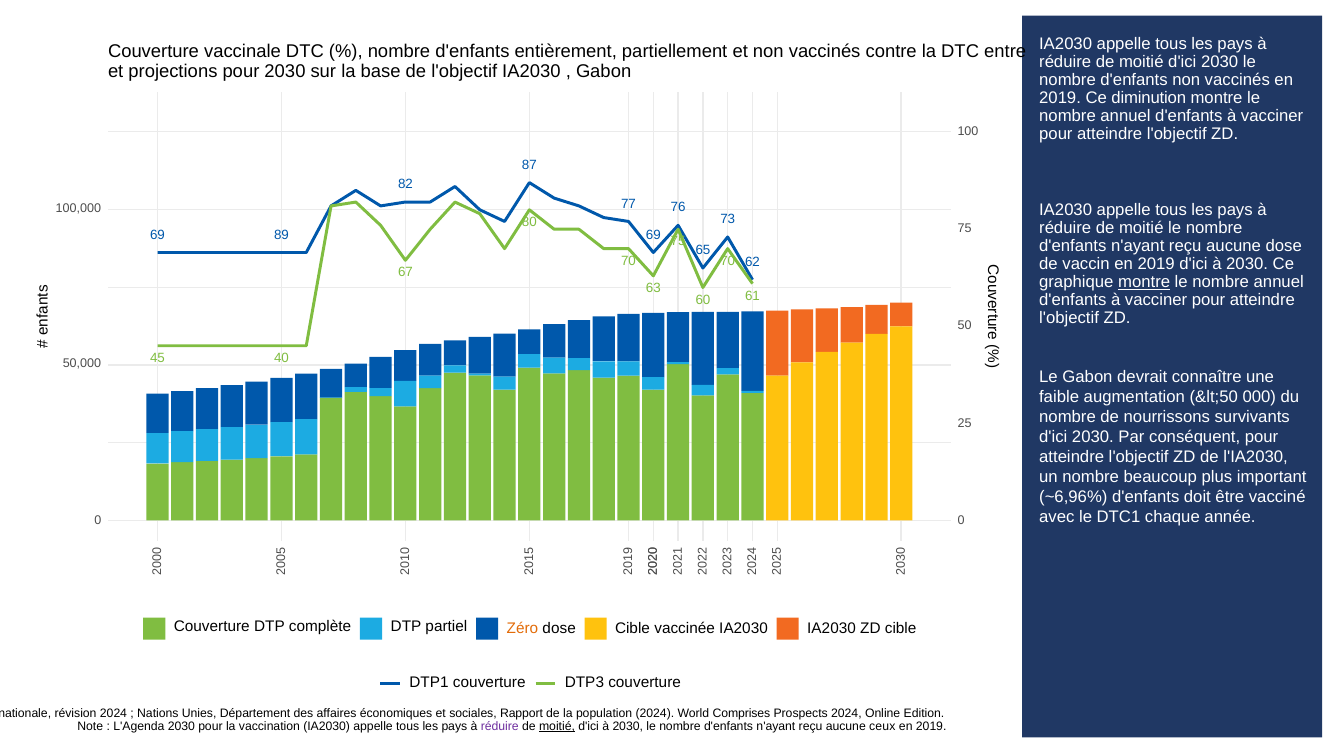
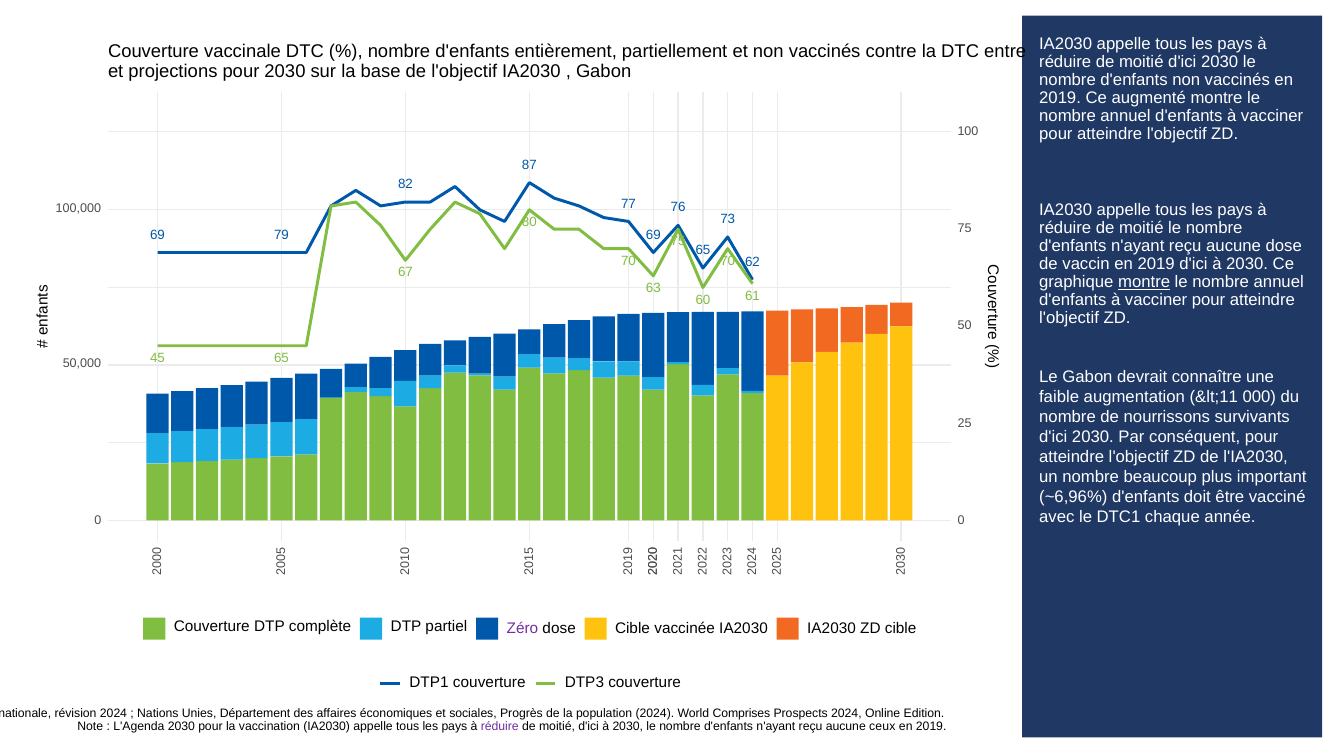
diminution: diminution -> augmenté
89: 89 -> 79
45 40: 40 -> 65
&lt;50: &lt;50 -> &lt;11
Zéro colour: orange -> purple
Rapport: Rapport -> Progrès
moitié at (557, 727) underline: present -> none
